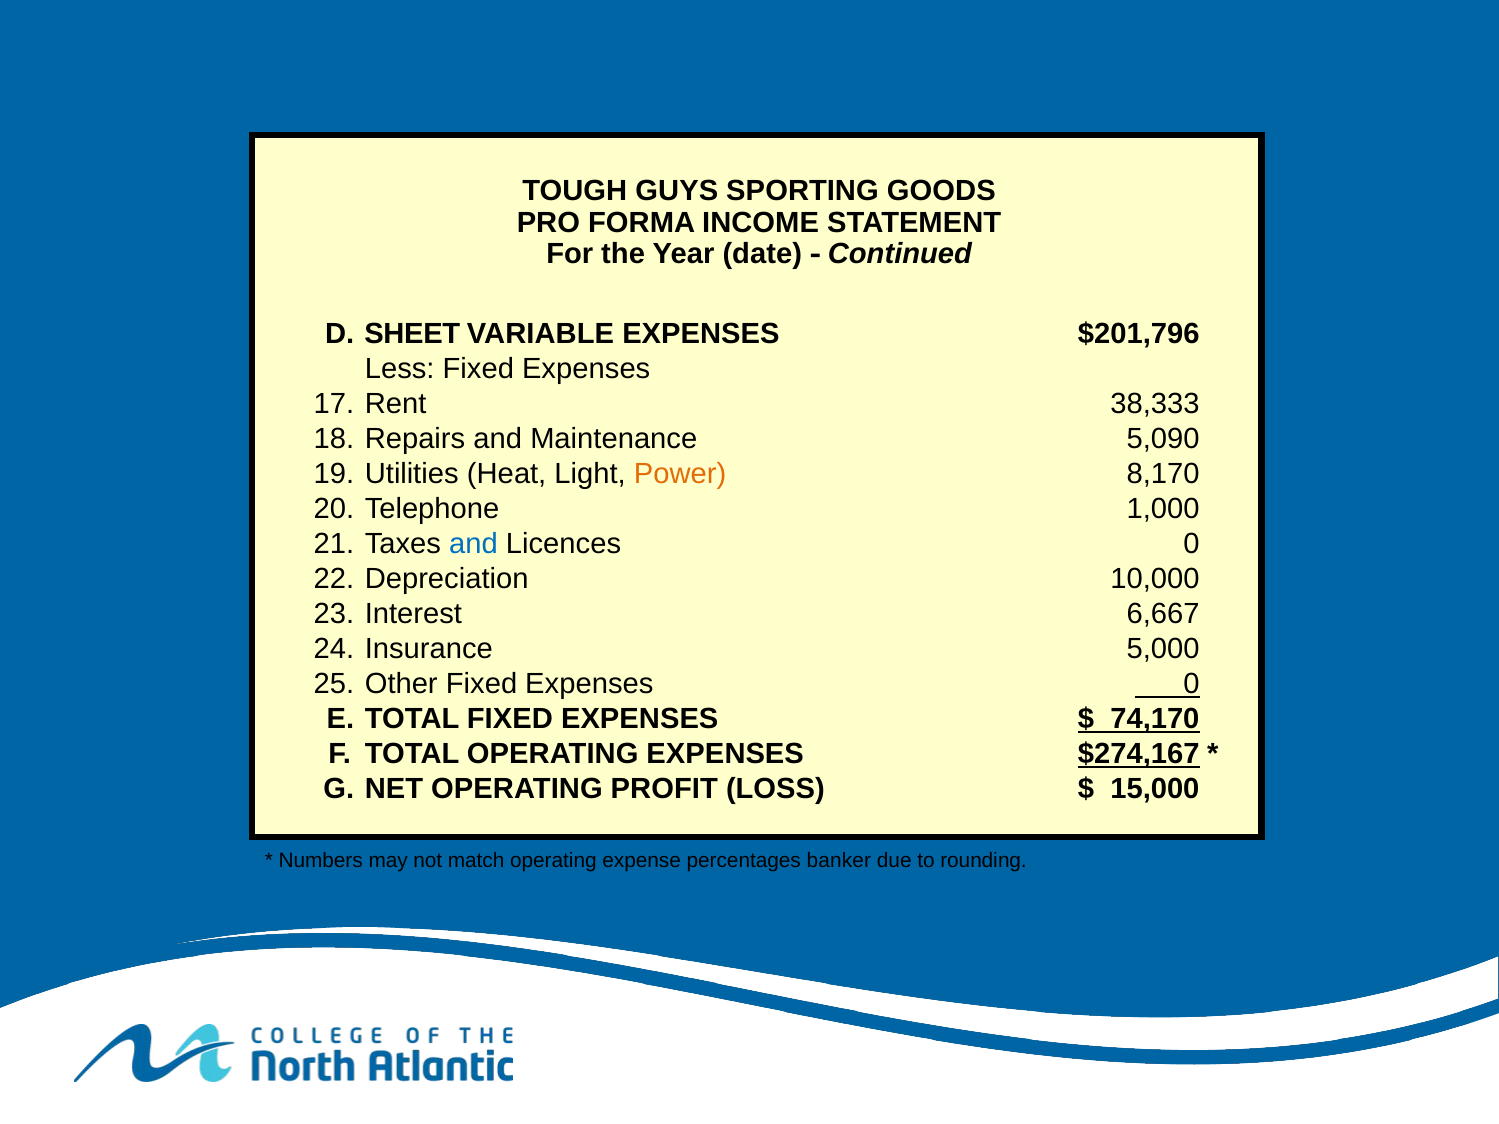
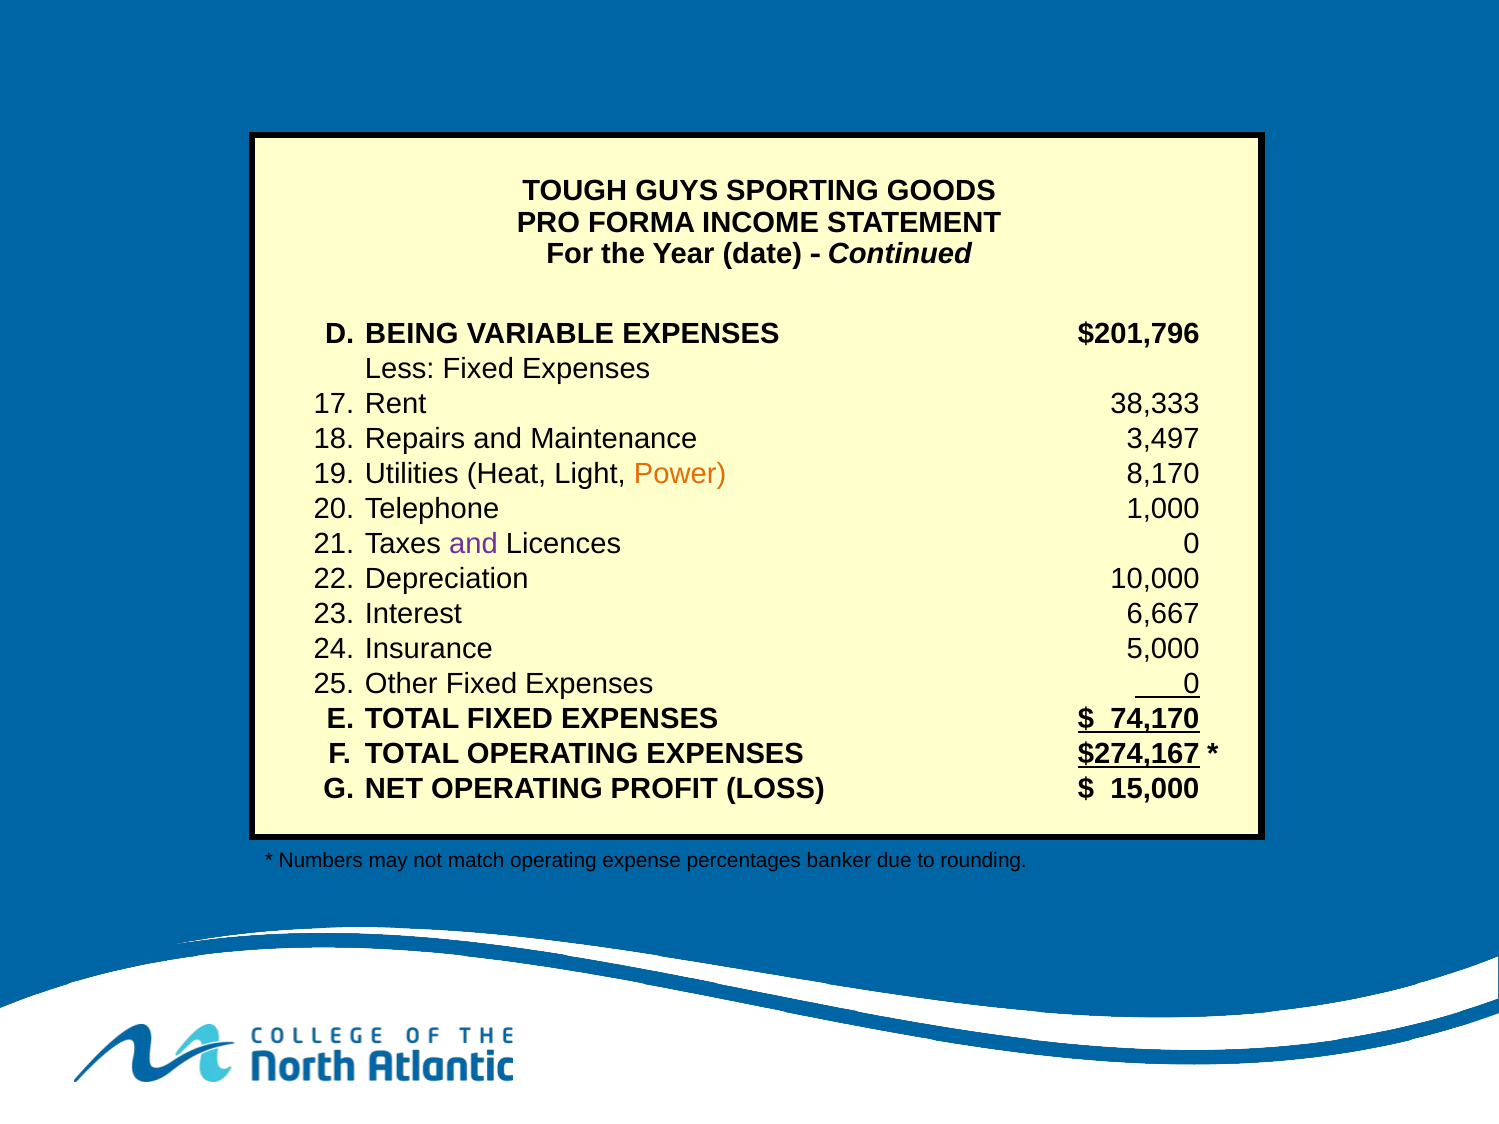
SHEET: SHEET -> BEING
5,090: 5,090 -> 3,497
and at (473, 544) colour: blue -> purple
